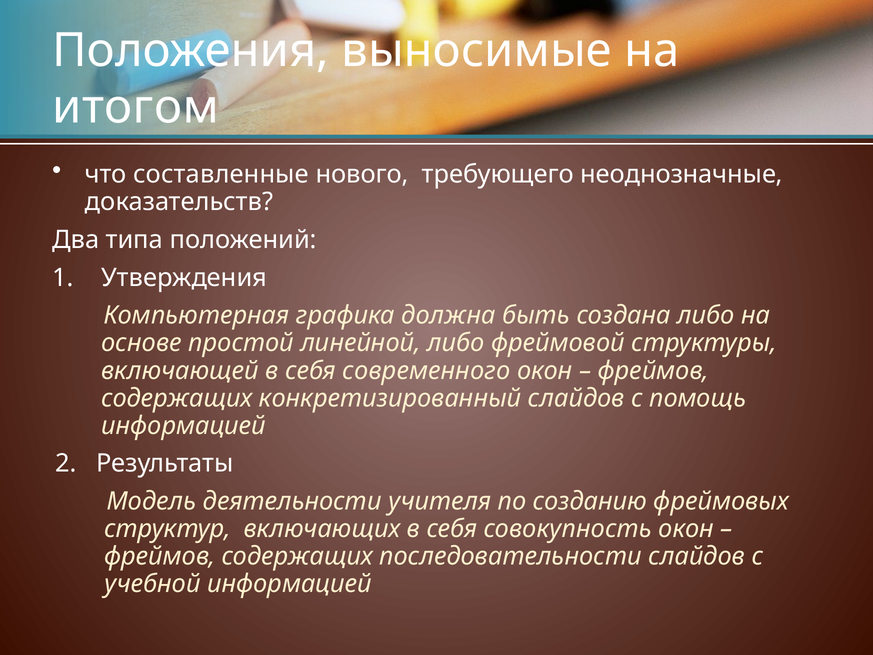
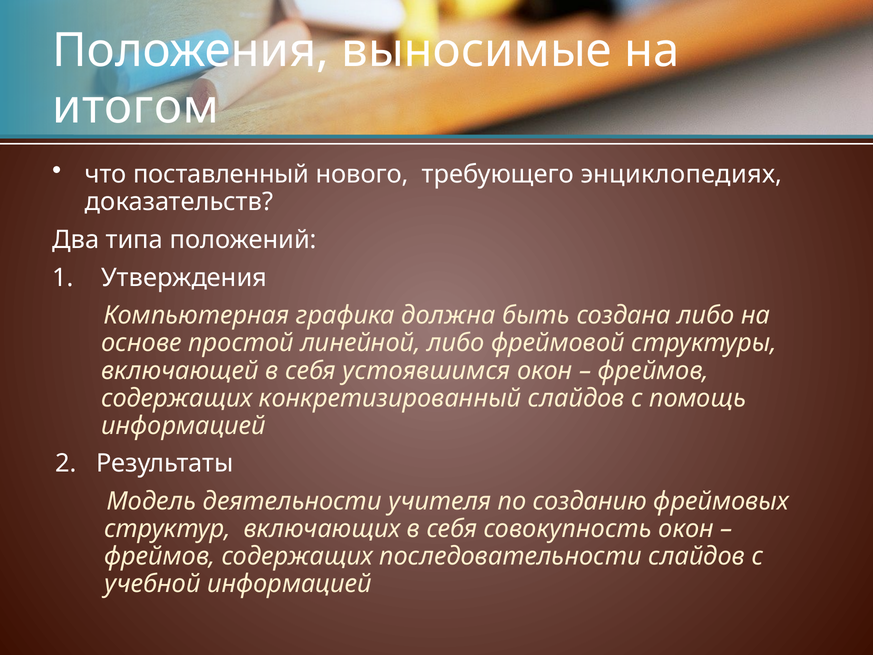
составленные: составленные -> поставленный
неоднозначные: неоднозначные -> энциклопедиях
современного: современного -> устоявшимся
